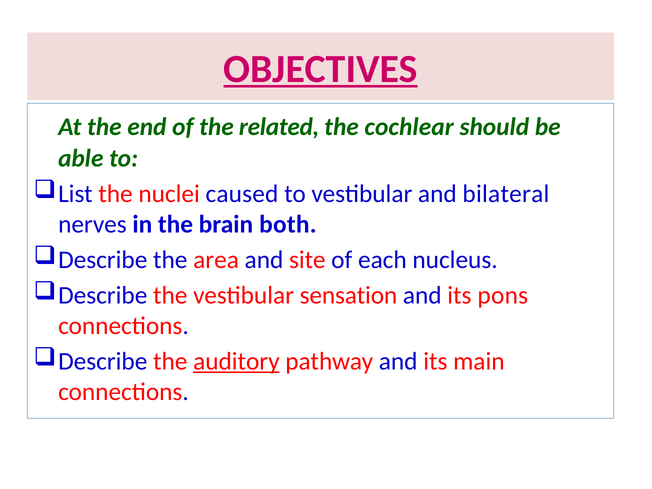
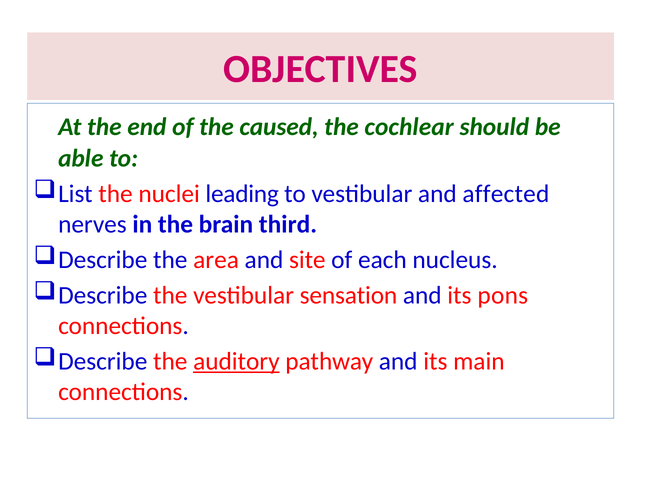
OBJECTIVES underline: present -> none
related: related -> caused
caused: caused -> leading
bilateral: bilateral -> affected
both: both -> third
